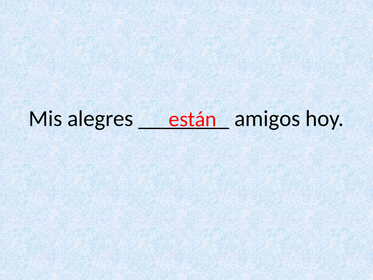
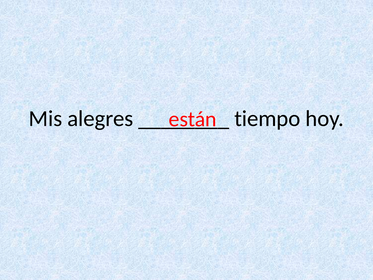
amigos: amigos -> tiempo
